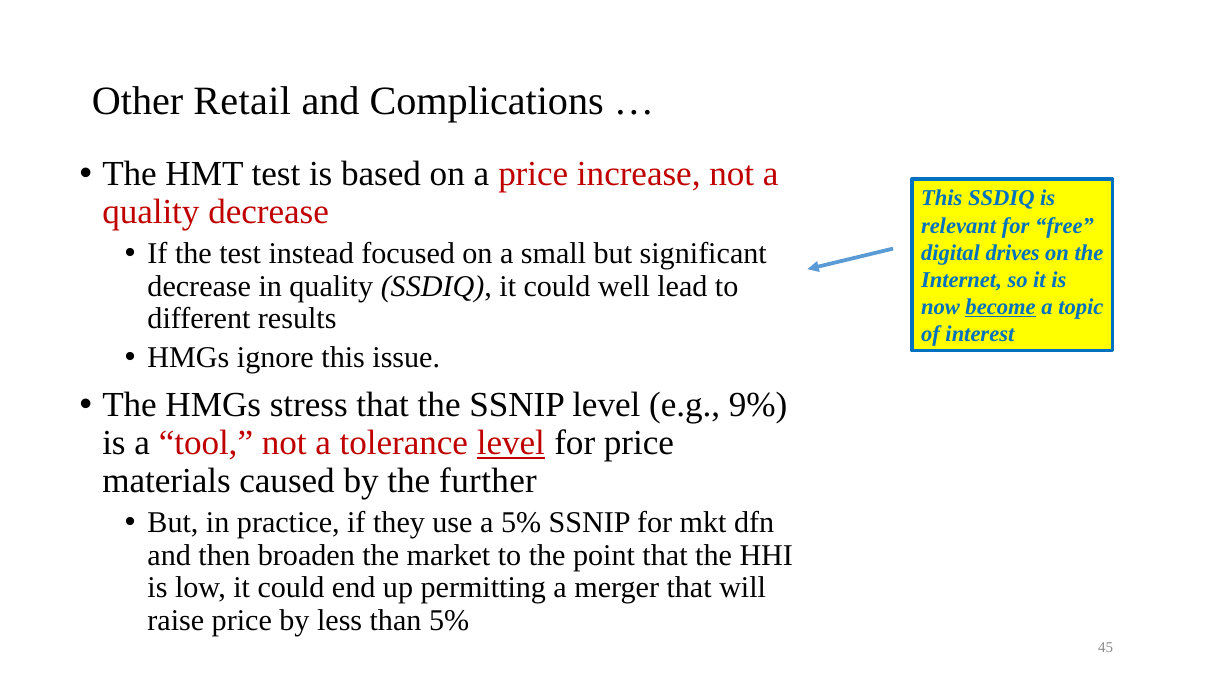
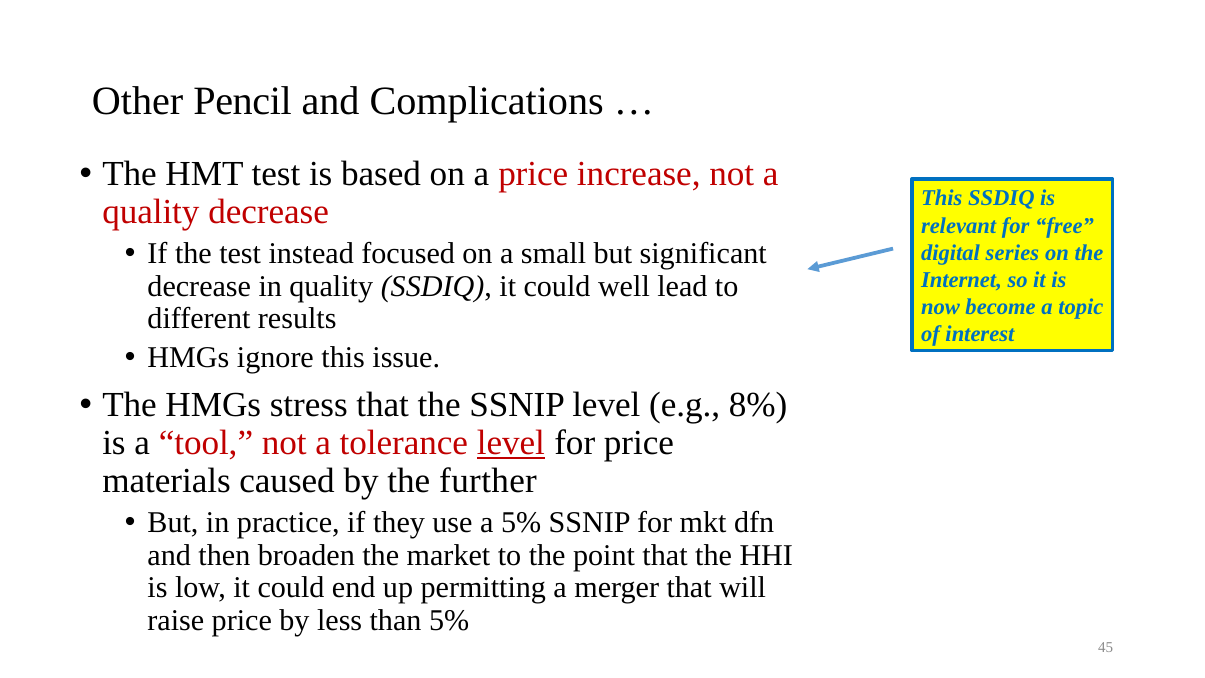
Retail: Retail -> Pencil
drives: drives -> series
become underline: present -> none
9%: 9% -> 8%
